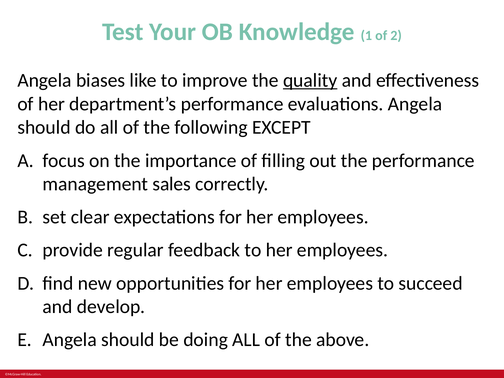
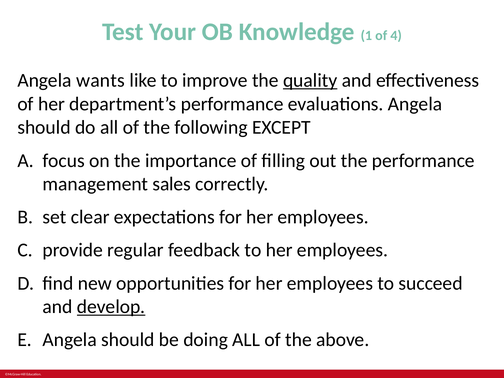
2: 2 -> 4
biases: biases -> wants
develop underline: none -> present
